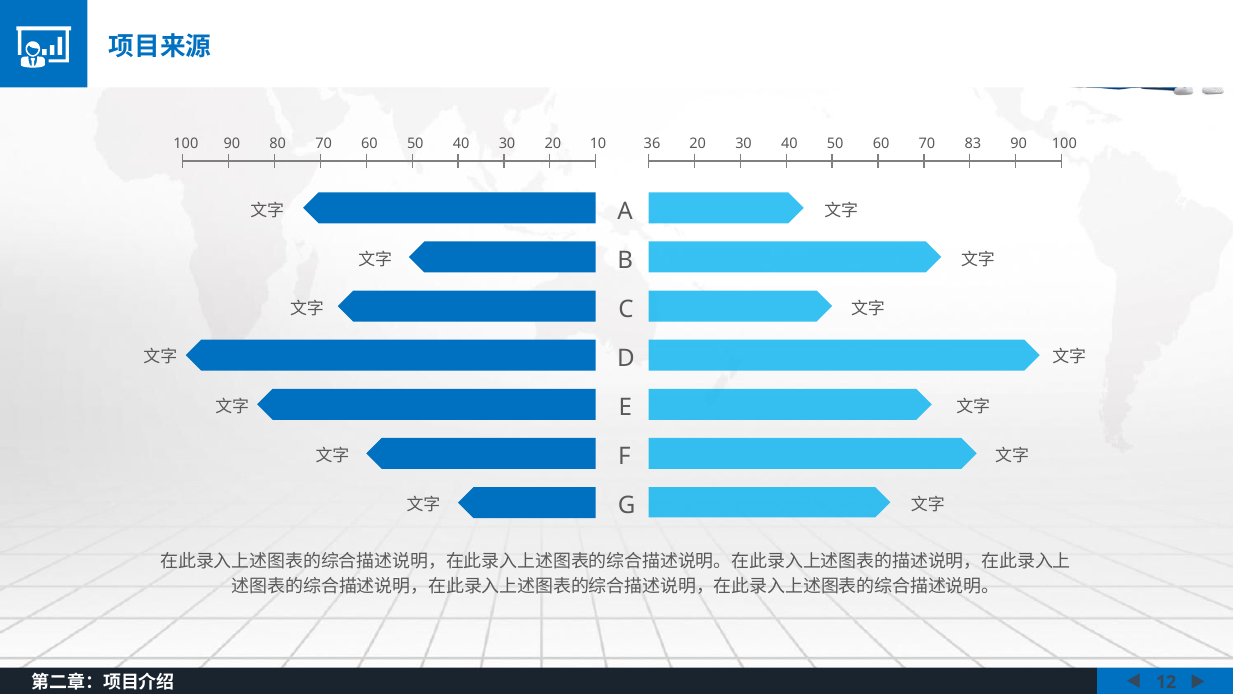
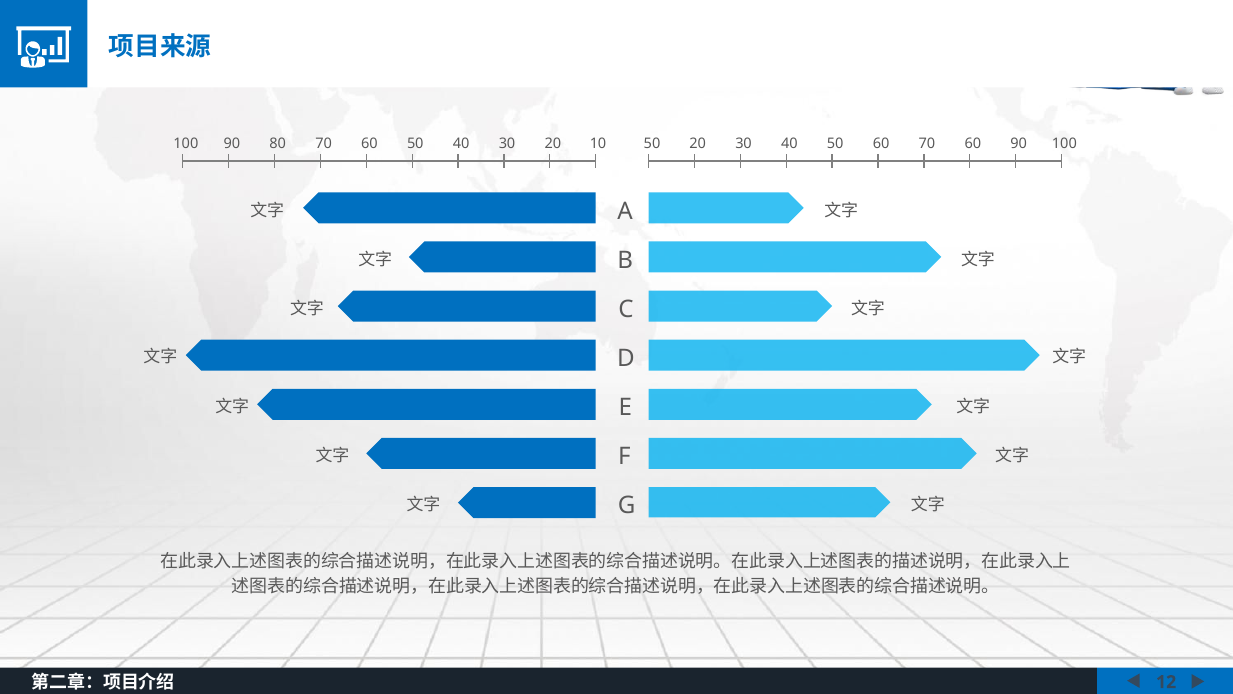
100 36: 36 -> 50
70 83: 83 -> 60
